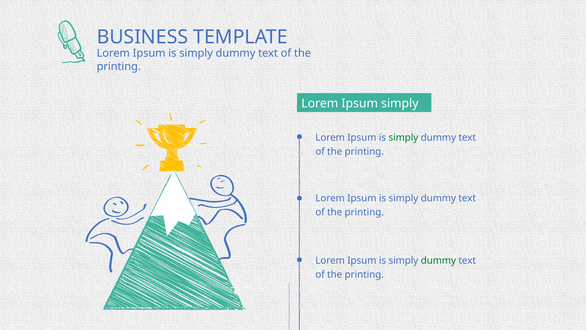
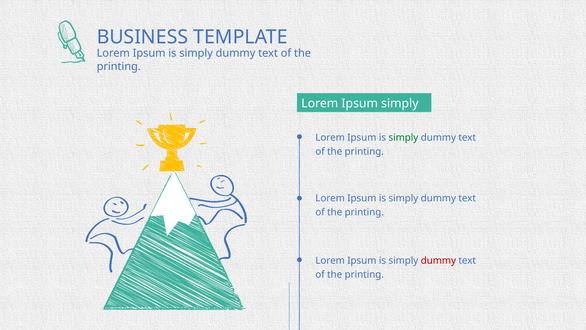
dummy at (438, 260) colour: green -> red
